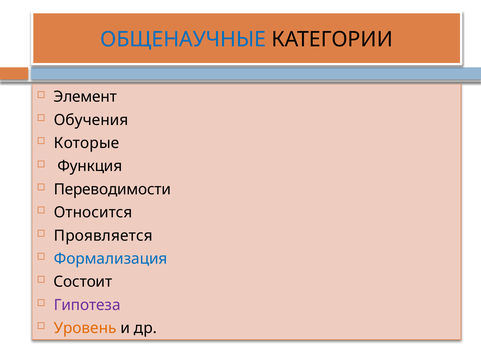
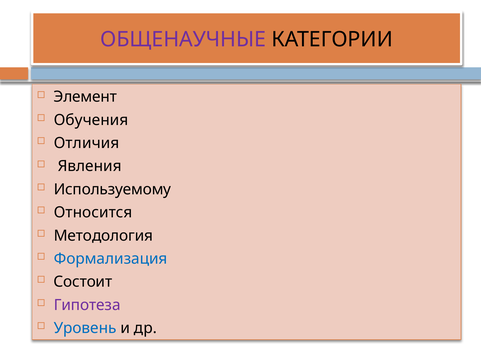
ОБЩЕНАУЧНЫЕ colour: blue -> purple
Которые: Которые -> Отличия
Функция: Функция -> Явления
Переводимости: Переводимости -> Используемому
Проявляется: Проявляется -> Методология
Уровень colour: orange -> blue
